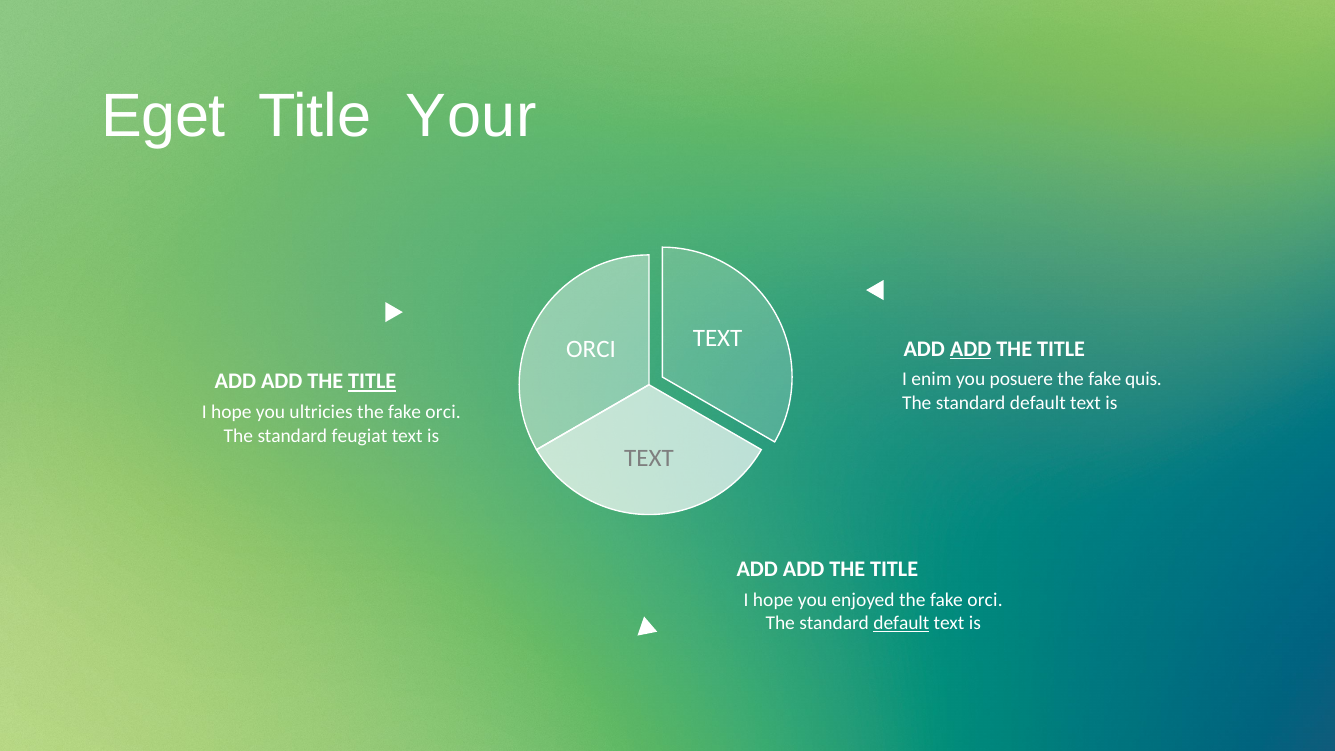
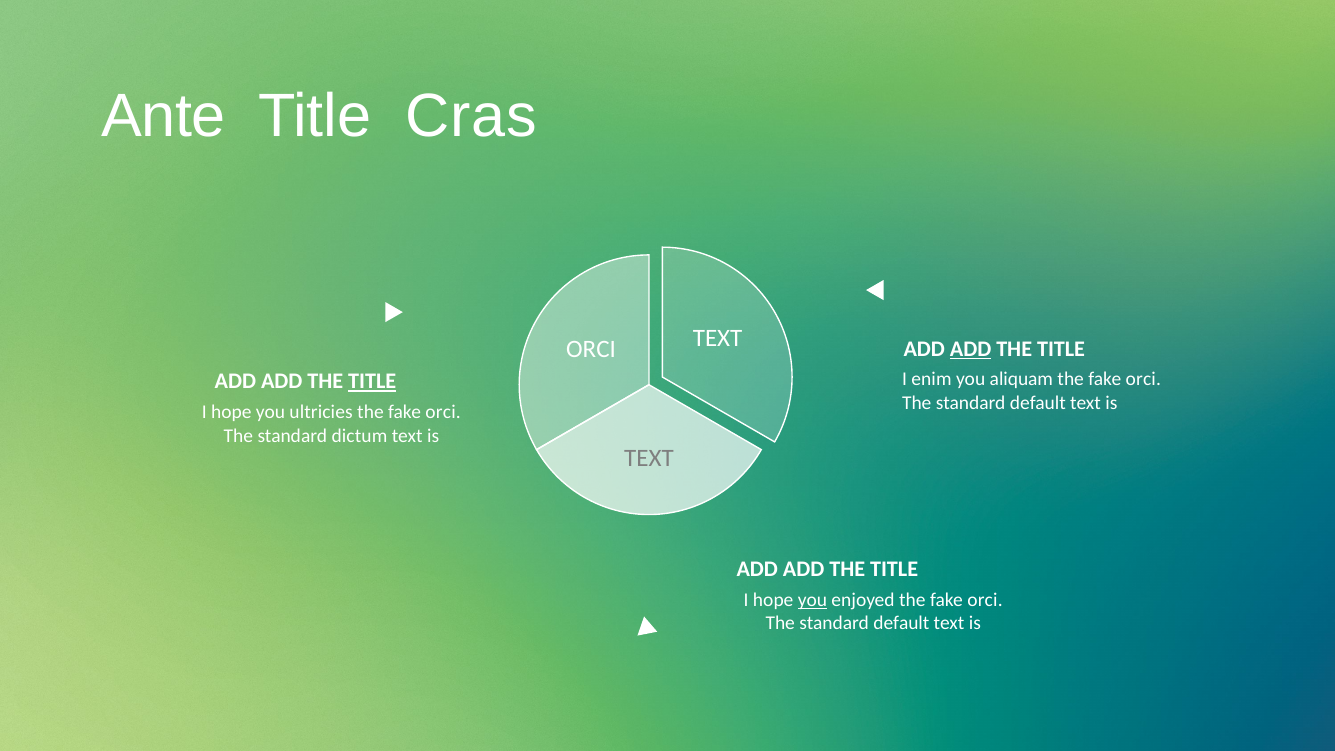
Eget: Eget -> Ante
Your: Your -> Cras
posuere: posuere -> aliquam
quis at (1144, 379): quis -> orci
feugiat: feugiat -> dictum
you at (812, 600) underline: none -> present
default at (901, 623) underline: present -> none
